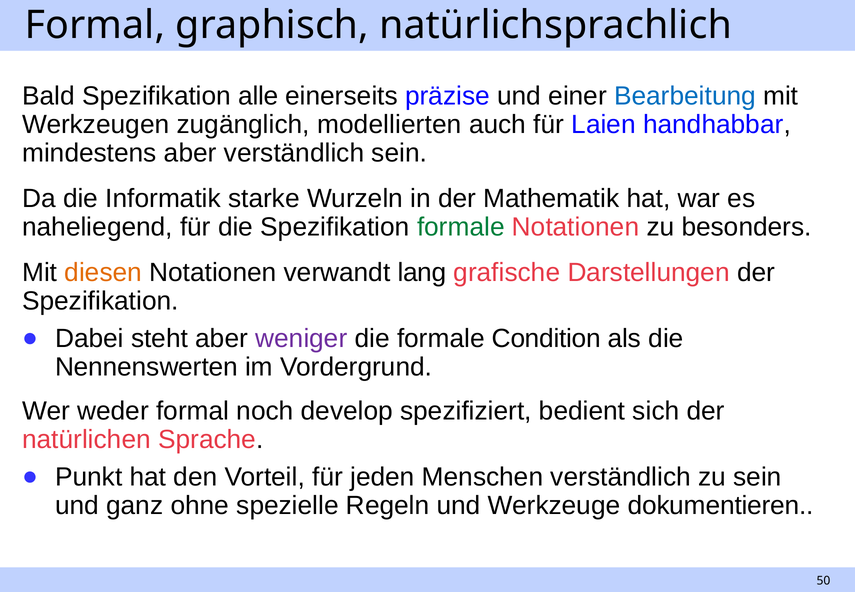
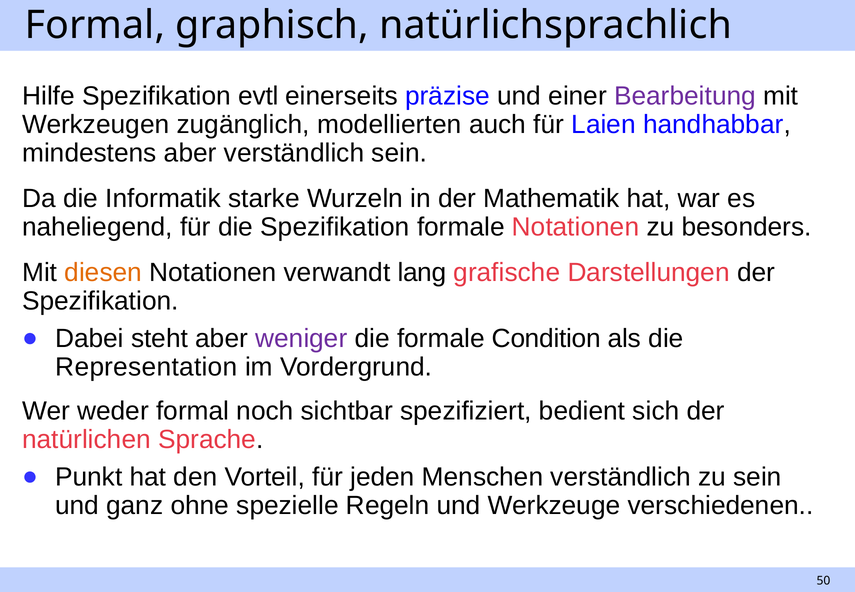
Bald: Bald -> Hilfe
alle: alle -> evtl
Bearbeitung colour: blue -> purple
formale at (461, 227) colour: green -> black
Nennenswerten: Nennenswerten -> Representation
develop: develop -> sichtbar
dokumentieren: dokumentieren -> verschiedenen
